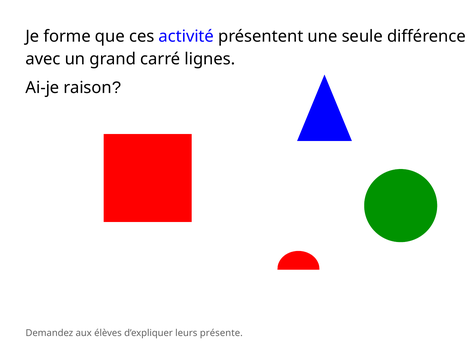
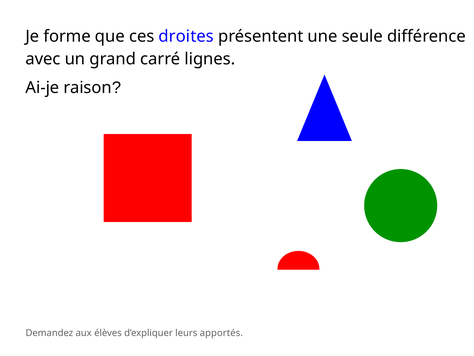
activité: activité -> droites
présente: présente -> apportés
